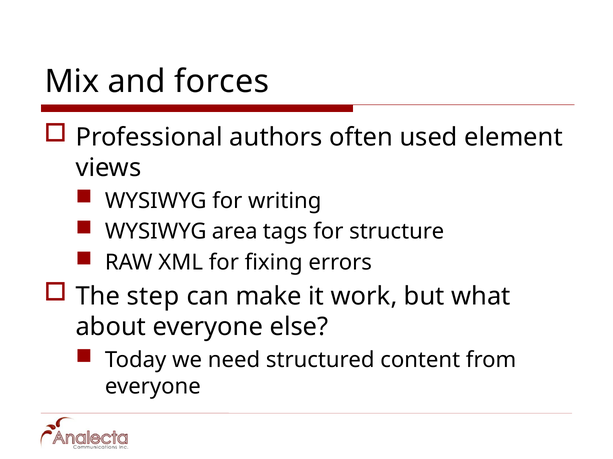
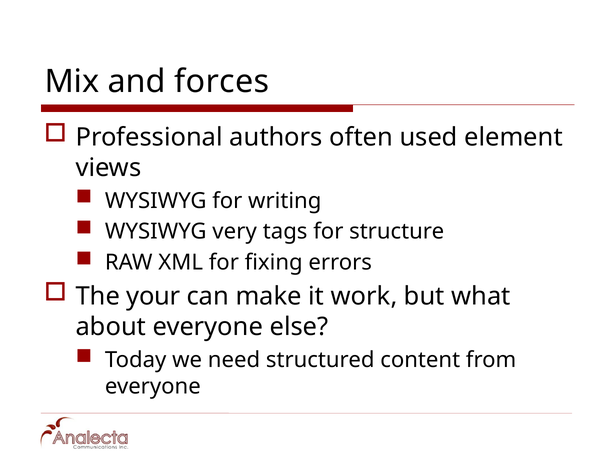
area: area -> very
step: step -> your
